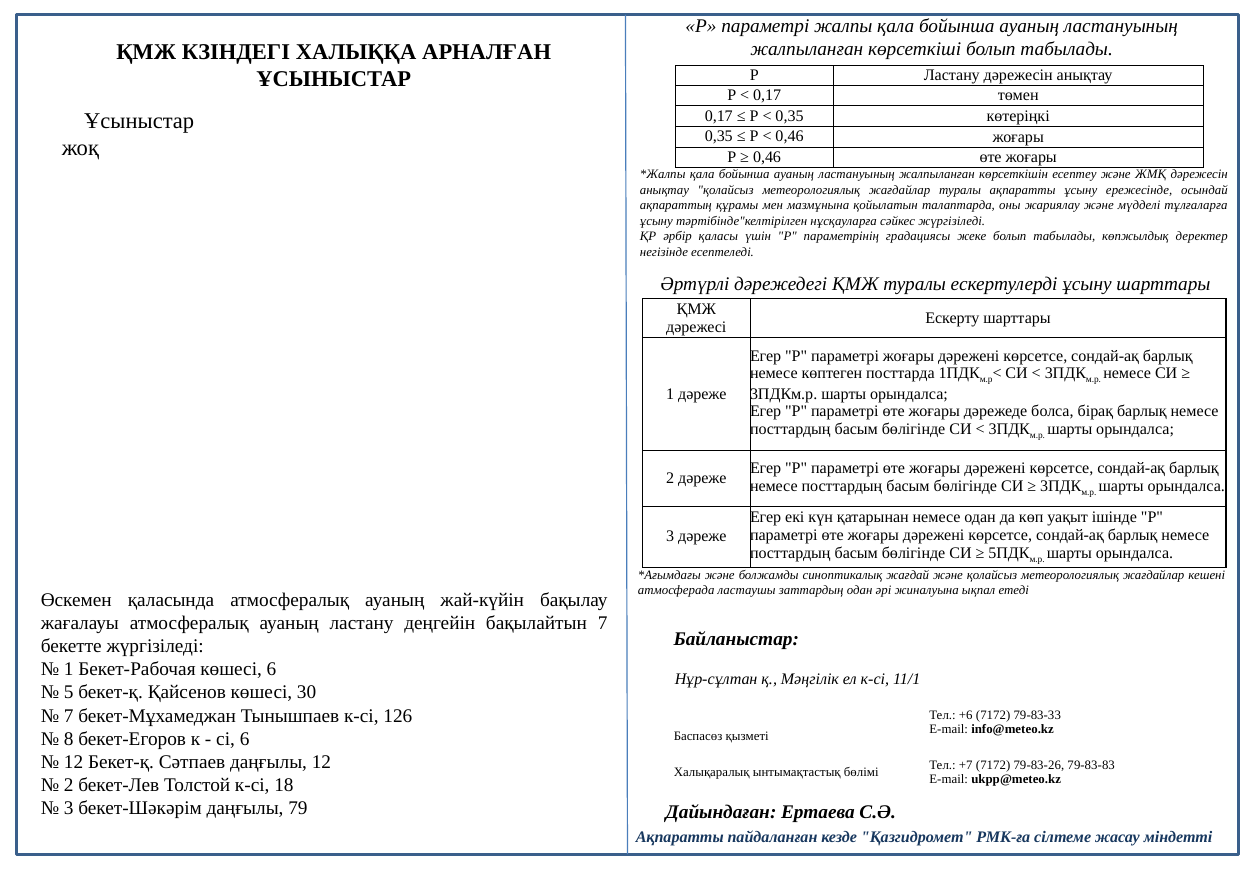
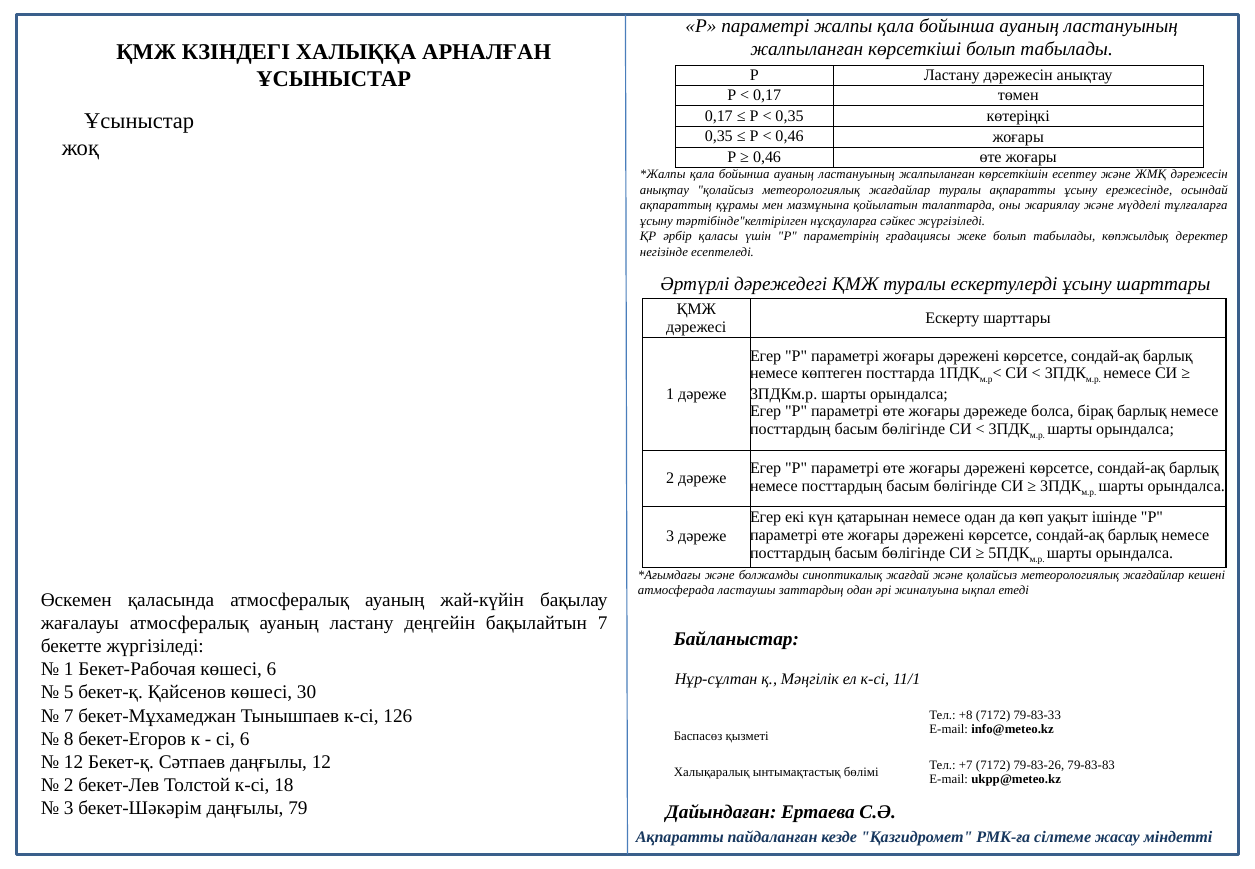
+6: +6 -> +8
